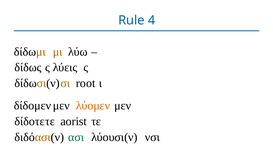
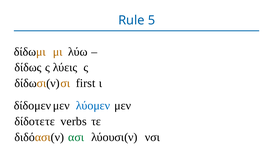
4: 4 -> 5
root: root -> first
λύομεν colour: orange -> blue
aorist: aorist -> verbs
